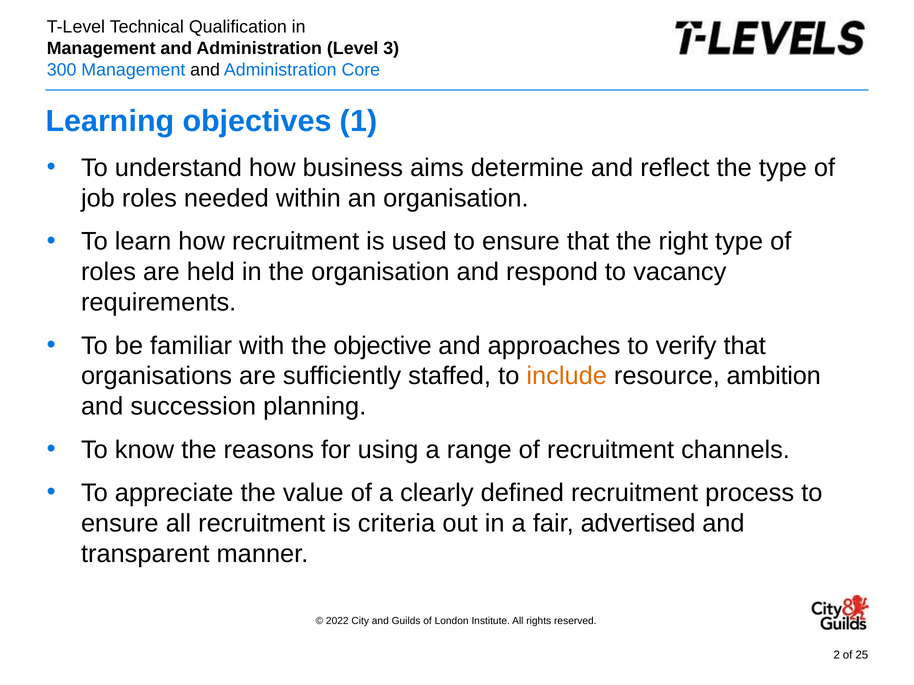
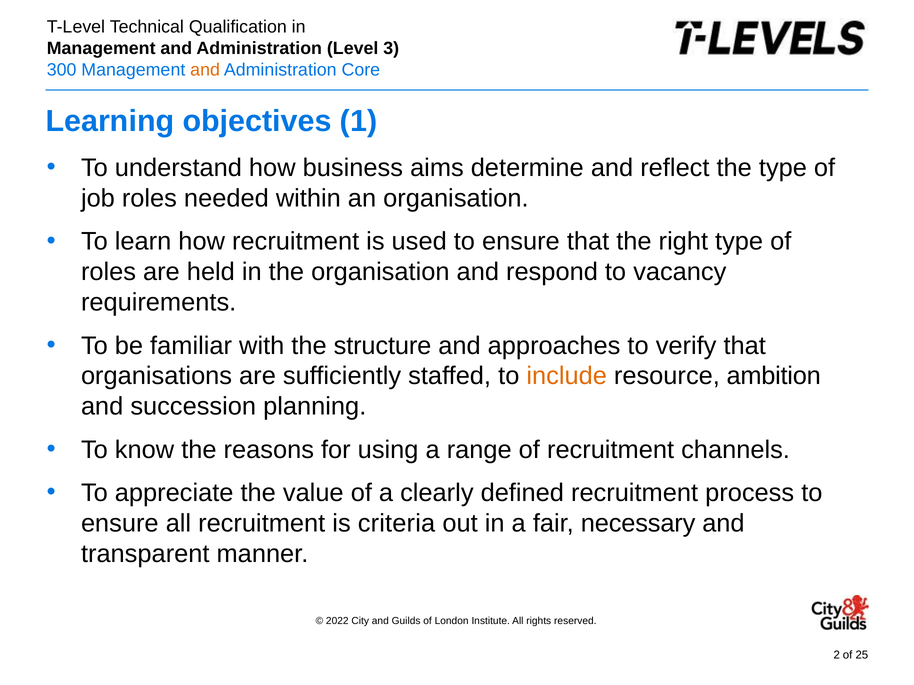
and at (205, 70) colour: black -> orange
objective: objective -> structure
advertised: advertised -> necessary
